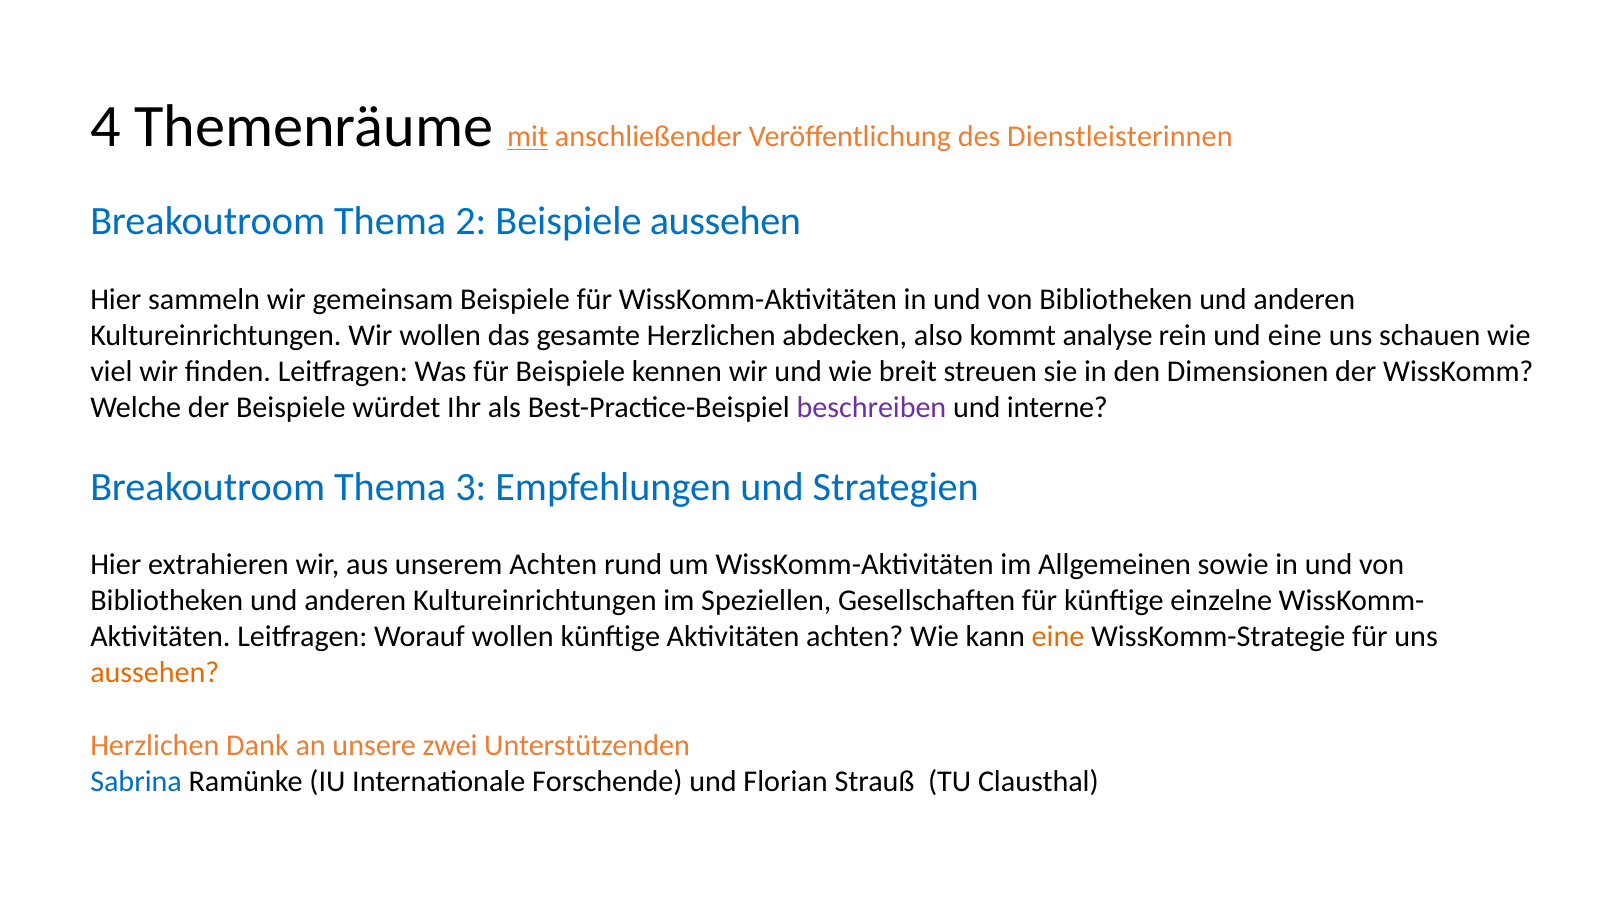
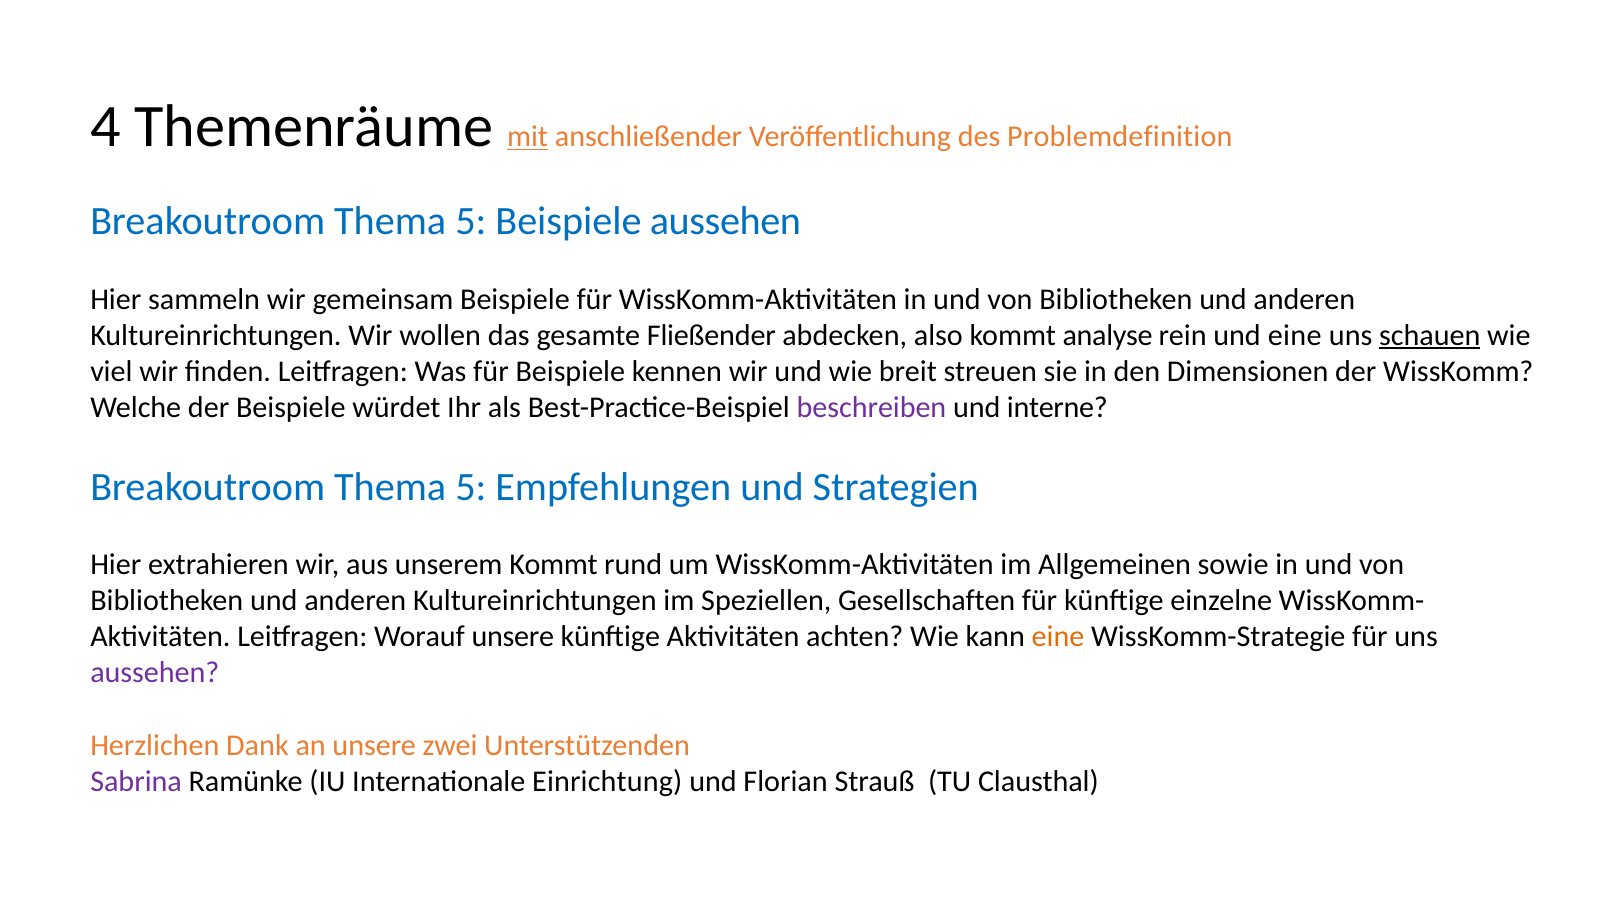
Dienstleisterinnen: Dienstleisterinnen -> Problemdefinition
2 at (471, 222): 2 -> 5
gesamte Herzlichen: Herzlichen -> Fließender
schauen underline: none -> present
3 at (471, 487): 3 -> 5
unserem Achten: Achten -> Kommt
Worauf wollen: wollen -> unsere
aussehen at (155, 673) colour: orange -> purple
Sabrina colour: blue -> purple
Forschende: Forschende -> Einrichtung
